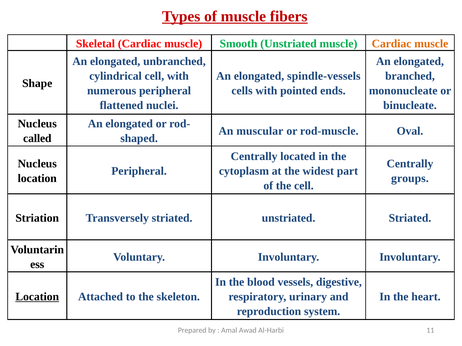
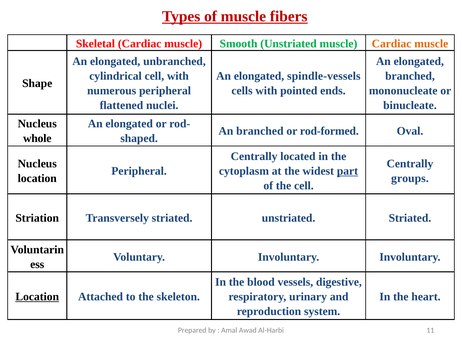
An muscular: muscular -> branched
rod-muscle: rod-muscle -> rod-formed
called: called -> whole
part underline: none -> present
